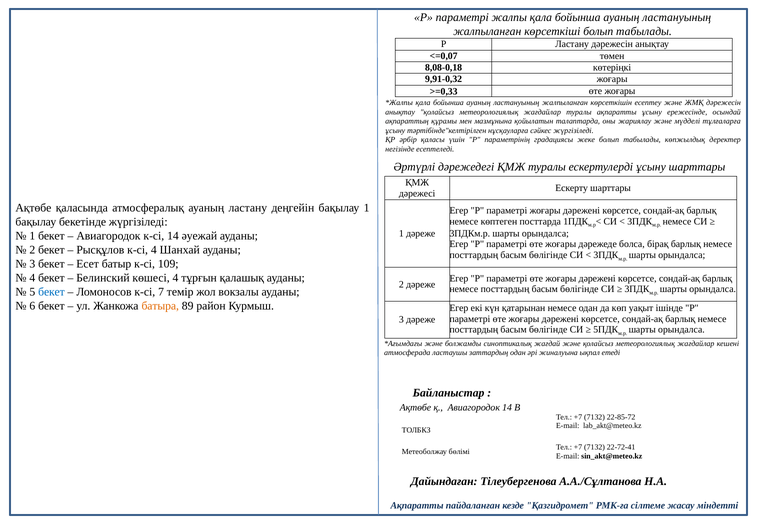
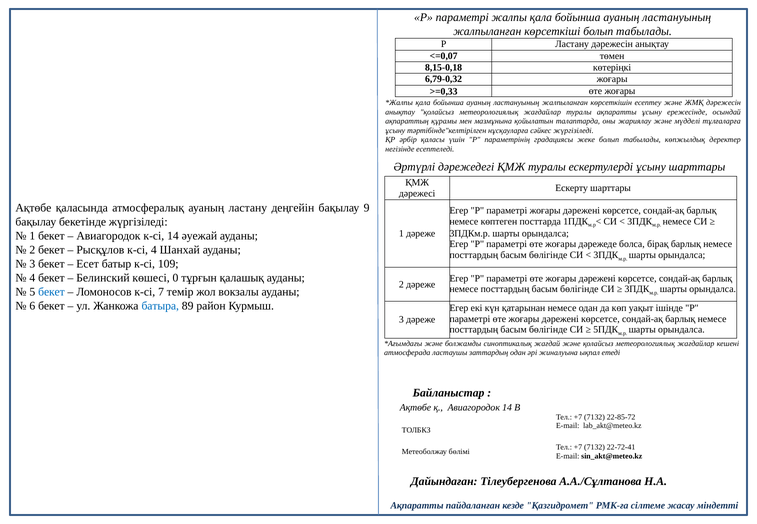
8,08-0,18: 8,08-0,18 -> 8,15-0,18
9,91-0,32: 9,91-0,32 -> 6,79-0,32
бақылау 1: 1 -> 9
көшесі 4: 4 -> 0
батыра colour: orange -> blue
